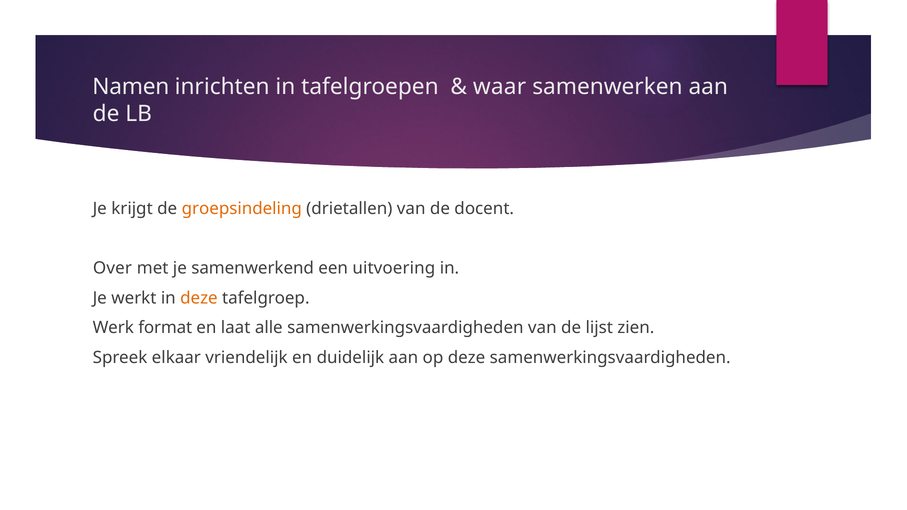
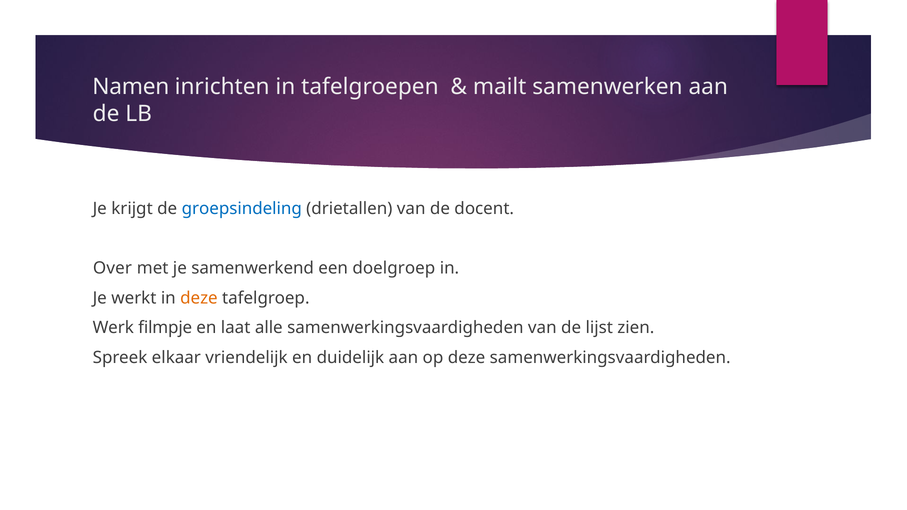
waar: waar -> mailt
groepsindeling colour: orange -> blue
uitvoering: uitvoering -> doelgroep
format: format -> filmpje
